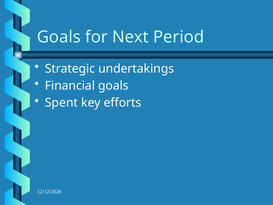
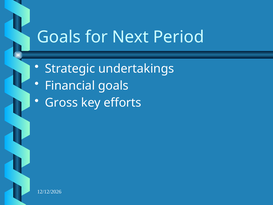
Spent: Spent -> Gross
